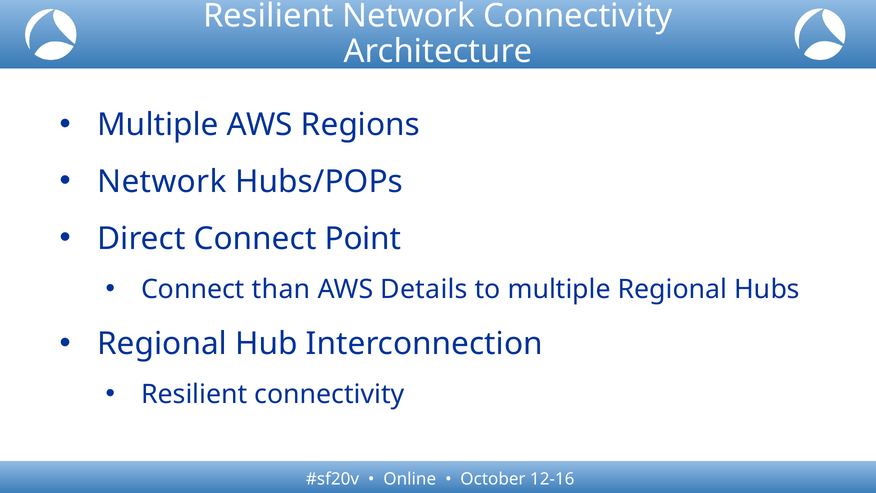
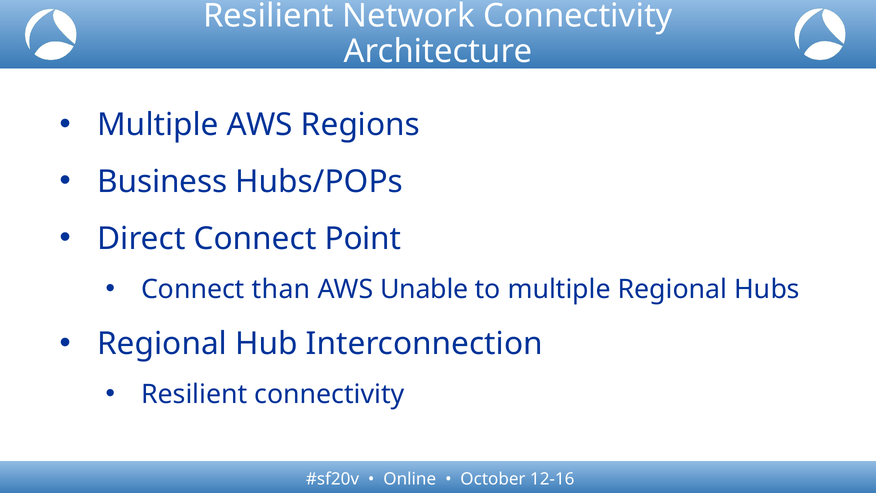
Network at (162, 182): Network -> Business
Details: Details -> Unable
